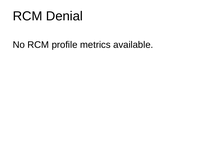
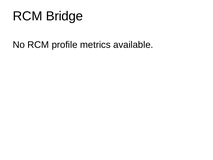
Denial: Denial -> Bridge
